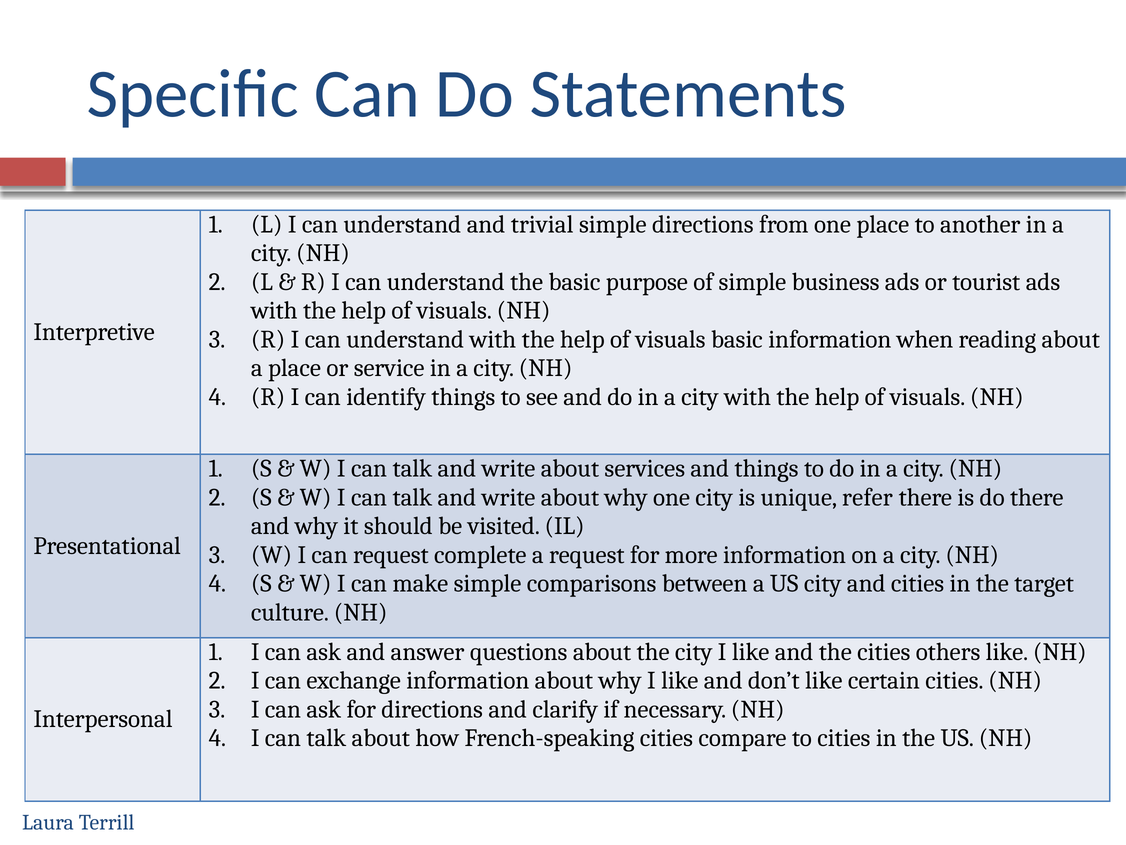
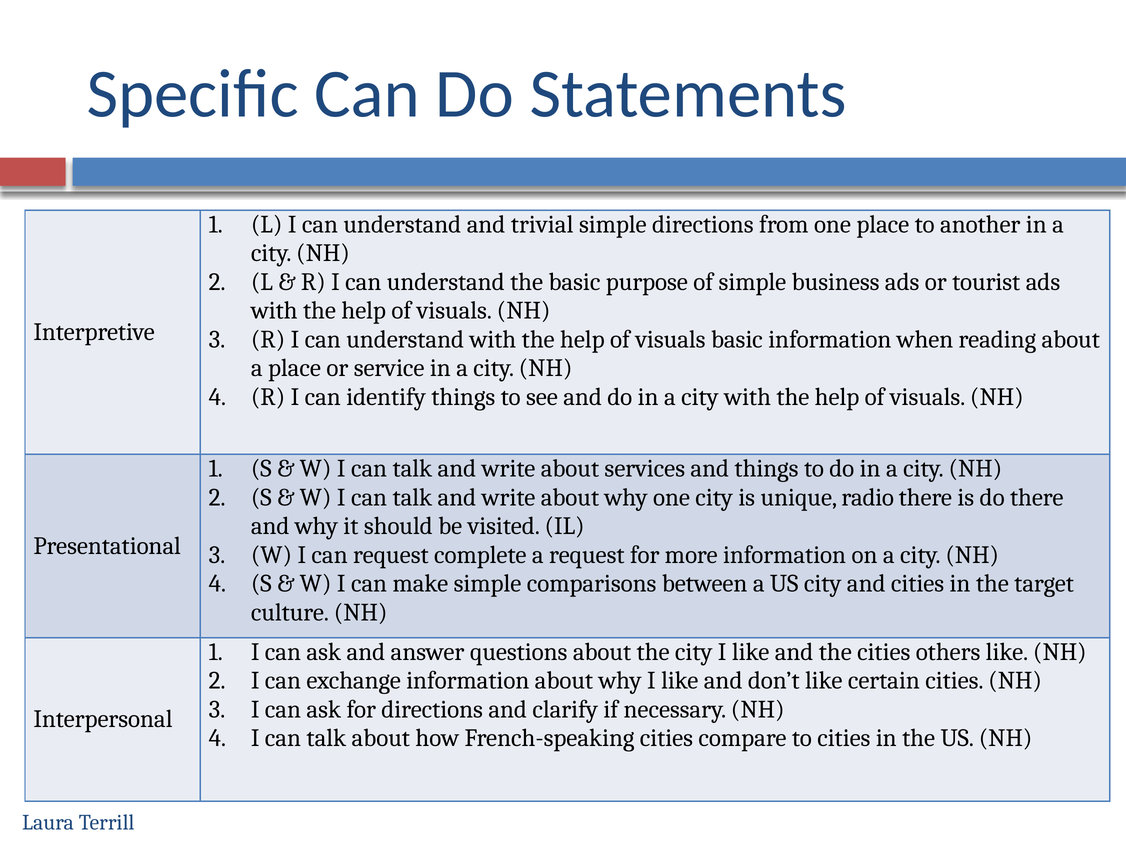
refer: refer -> radio
